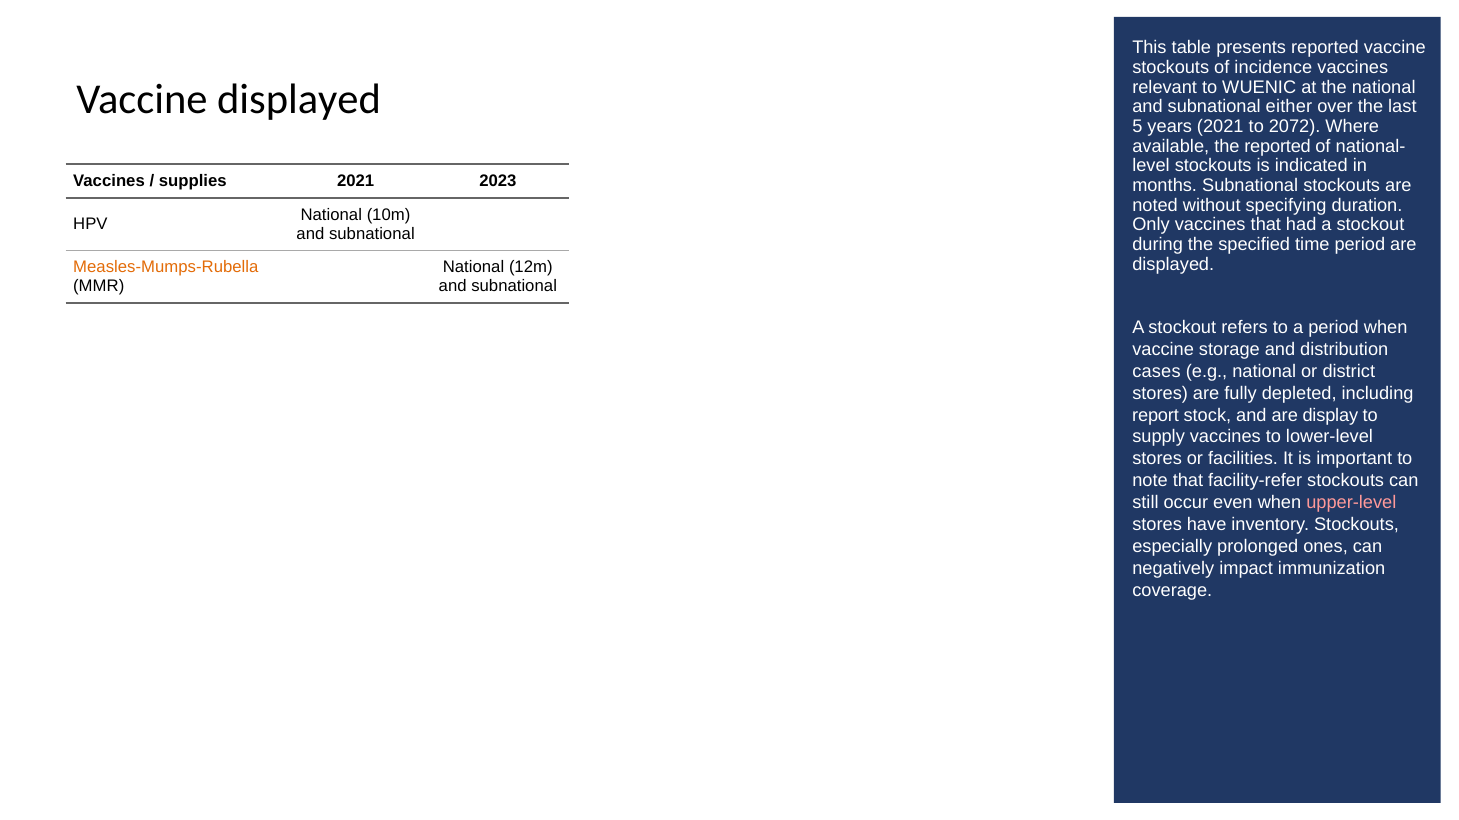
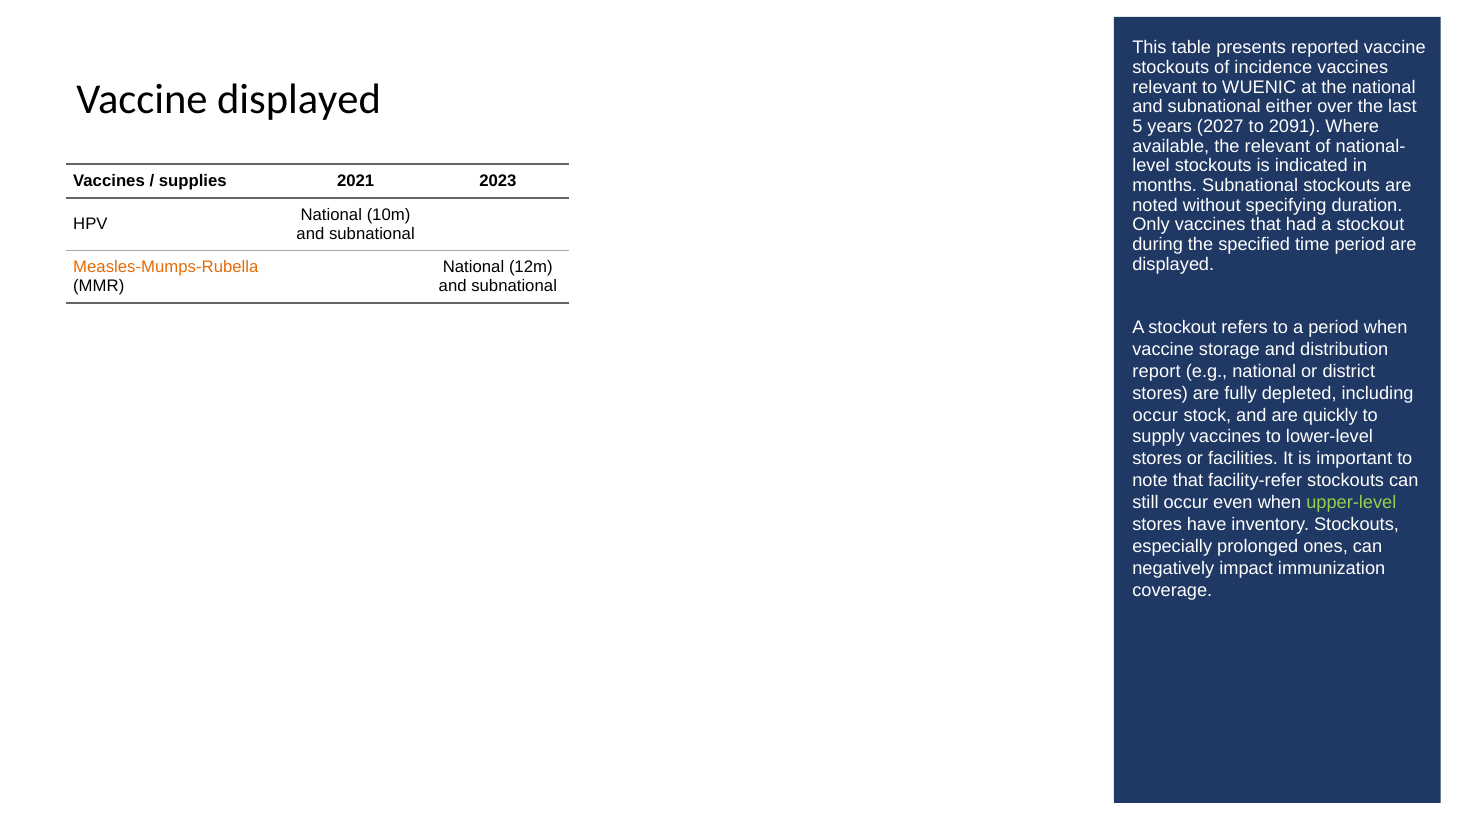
years 2021: 2021 -> 2027
2072: 2072 -> 2091
the reported: reported -> relevant
cases: cases -> report
report at (1156, 415): report -> occur
display: display -> quickly
upper-level colour: pink -> light green
